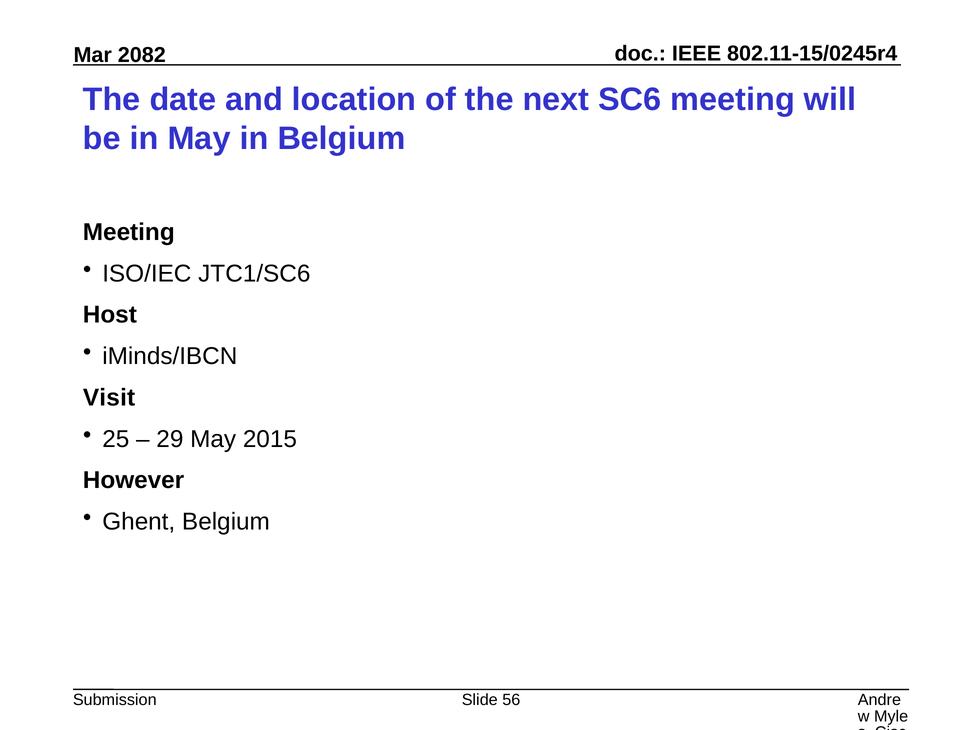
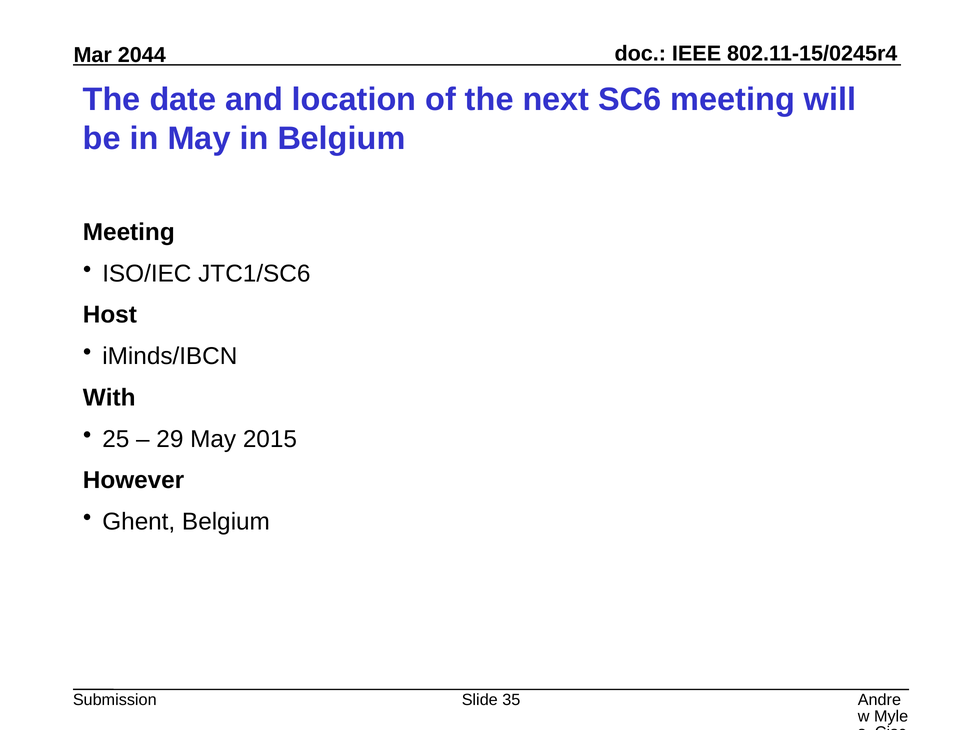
2082: 2082 -> 2044
Visit: Visit -> With
56: 56 -> 35
